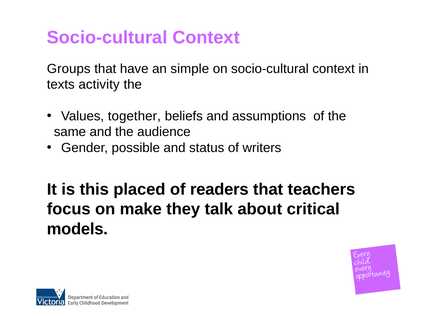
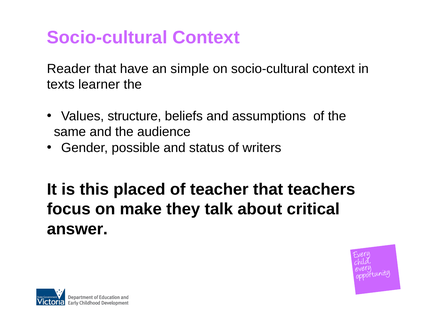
Groups: Groups -> Reader
activity: activity -> learner
together: together -> structure
readers: readers -> teacher
models: models -> answer
